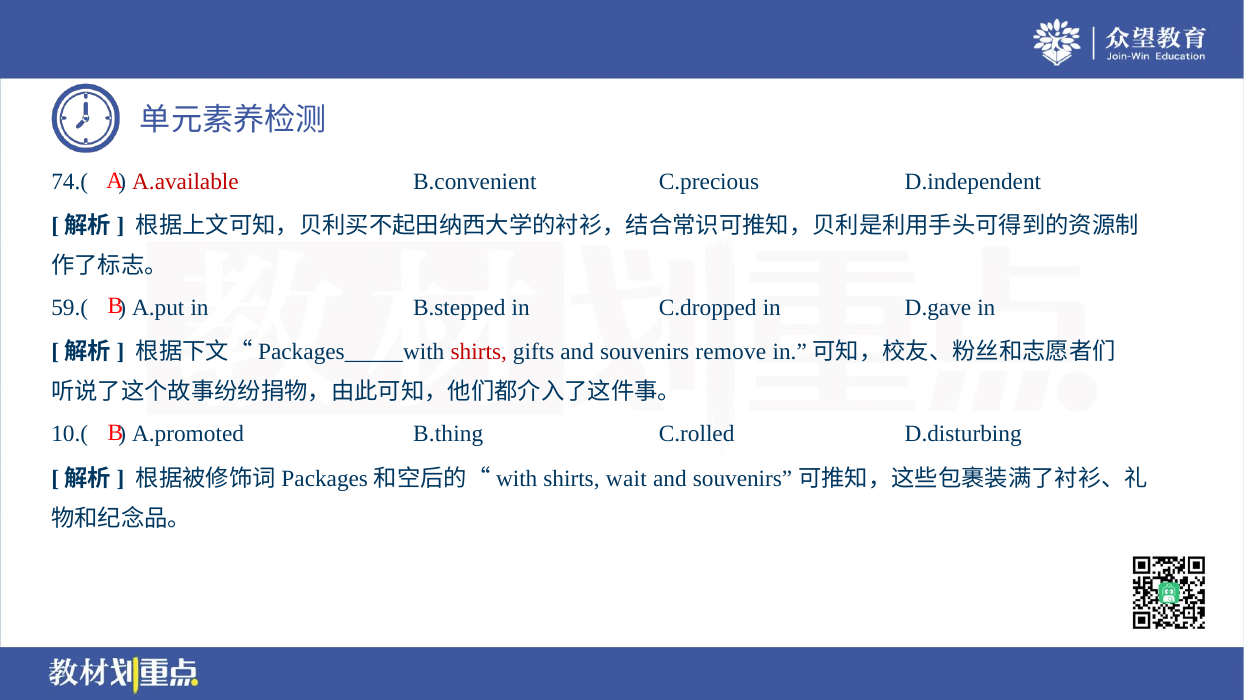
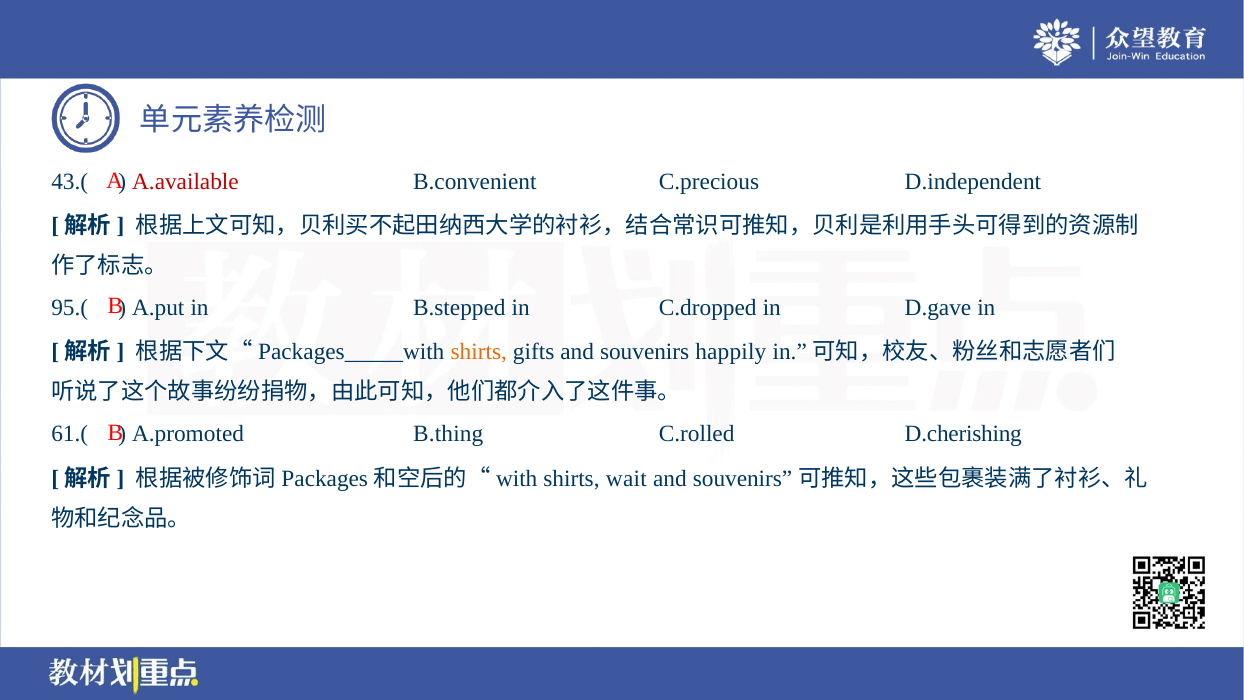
74.(: 74.( -> 43.(
59.(: 59.( -> 95.(
shirts at (479, 352) colour: red -> orange
remove: remove -> happily
10.(: 10.( -> 61.(
D.disturbing: D.disturbing -> D.cherishing
